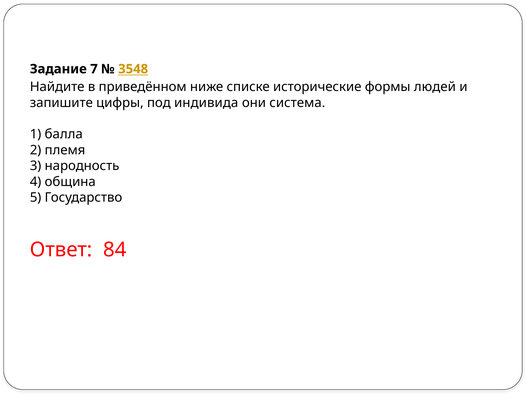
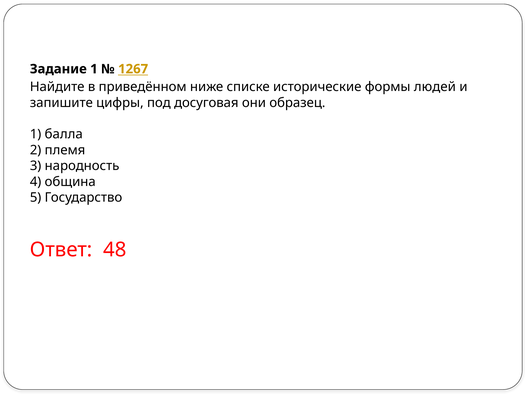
Задание 7: 7 -> 1
3548: 3548 -> 1267
индивида: индивида -> досуговая
система: система -> образец
84: 84 -> 48
